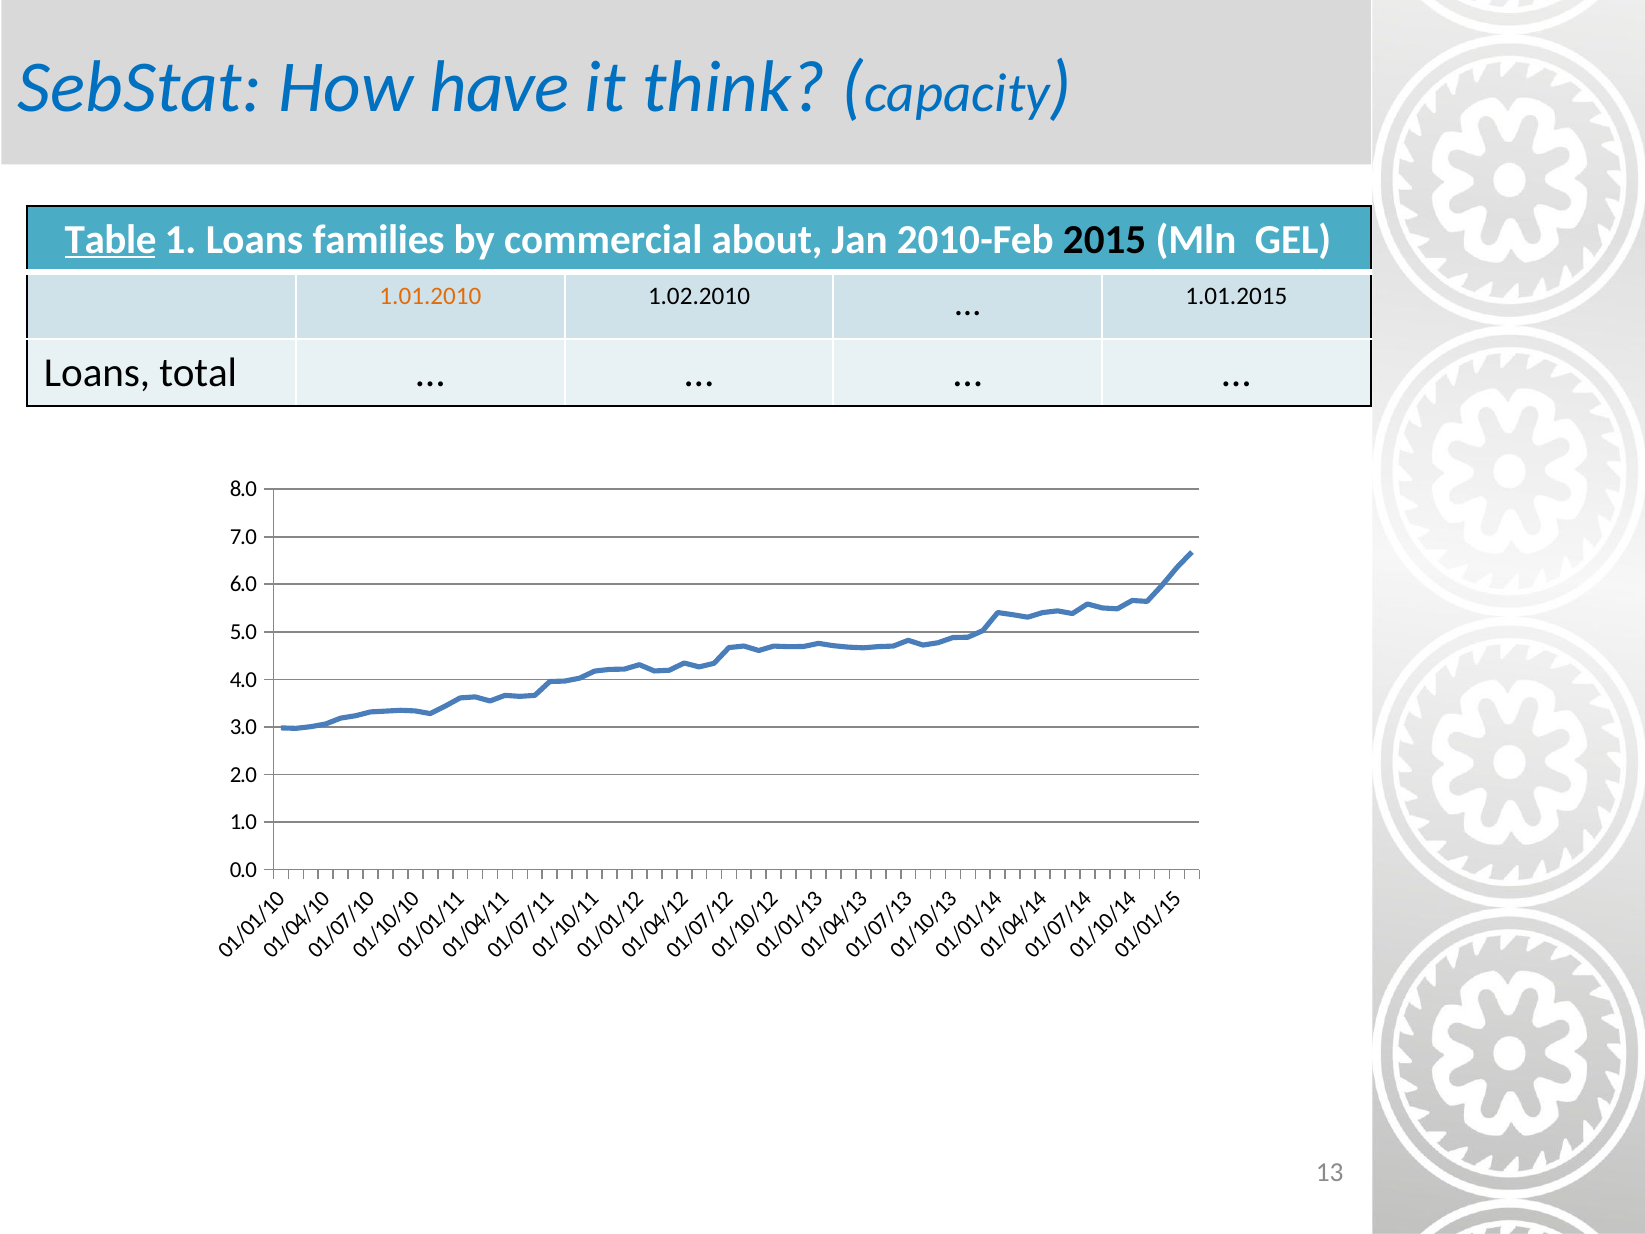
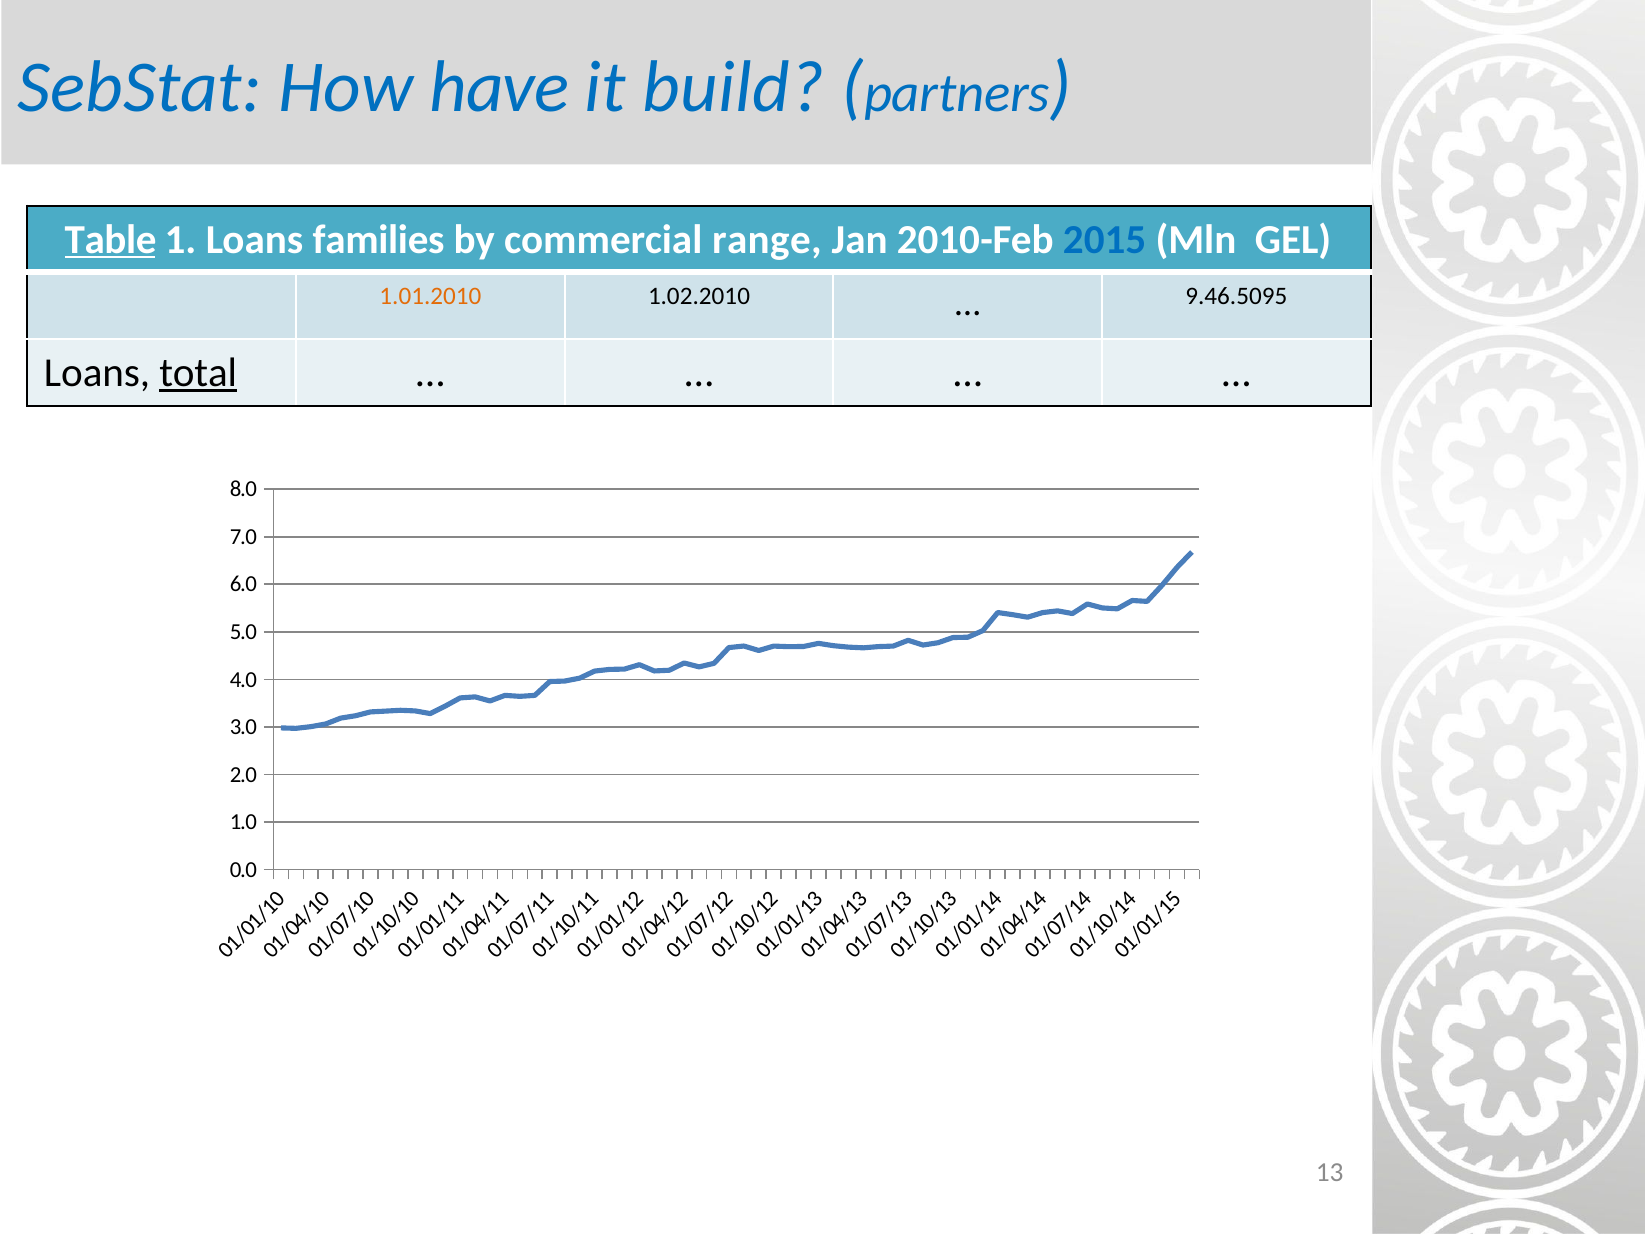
think: think -> build
capacity: capacity -> partners
about: about -> range
2015 colour: black -> blue
1.01.2015: 1.01.2015 -> 9.46.5095
total underline: none -> present
